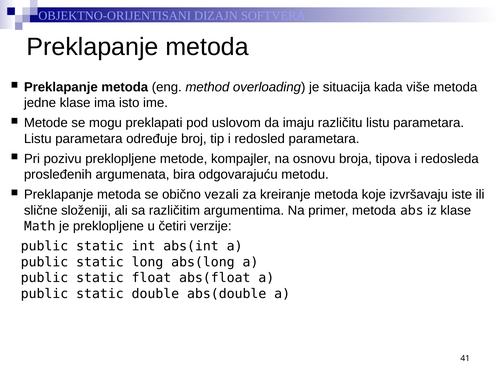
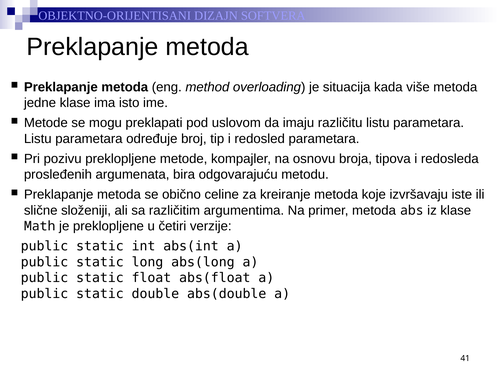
vezali: vezali -> celine
